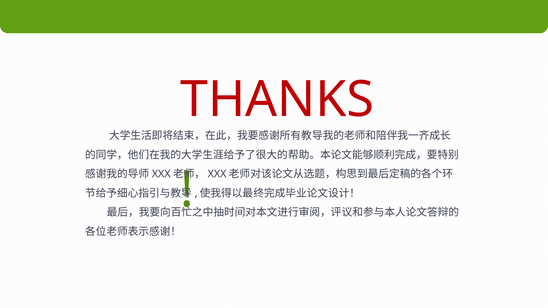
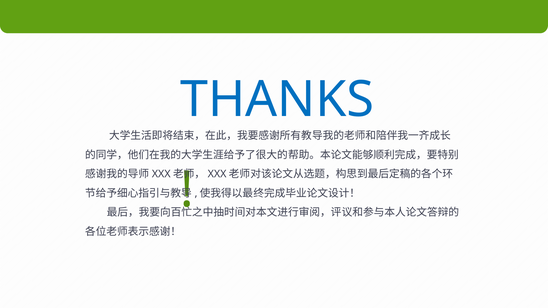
THANKS colour: red -> blue
